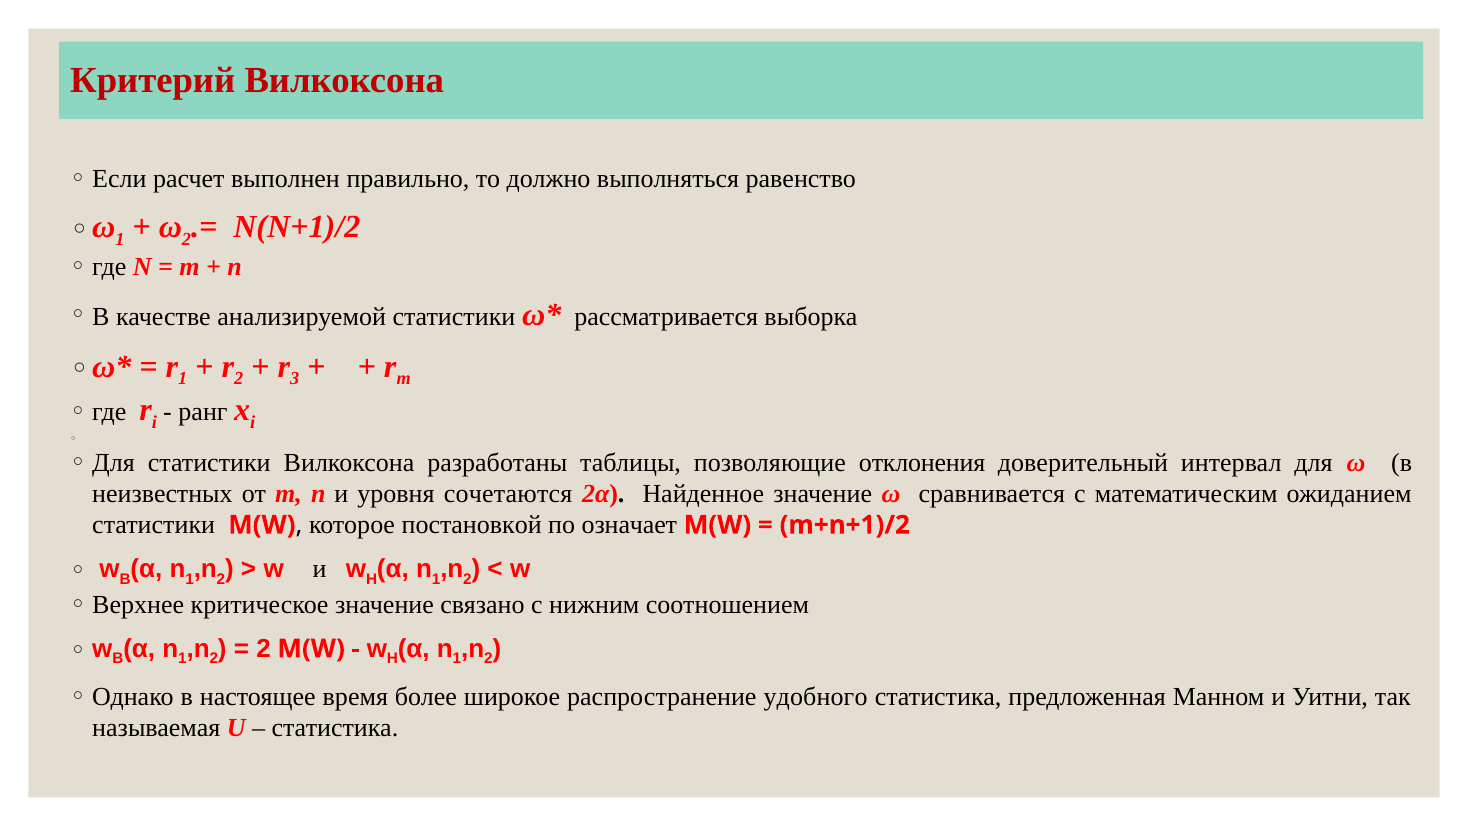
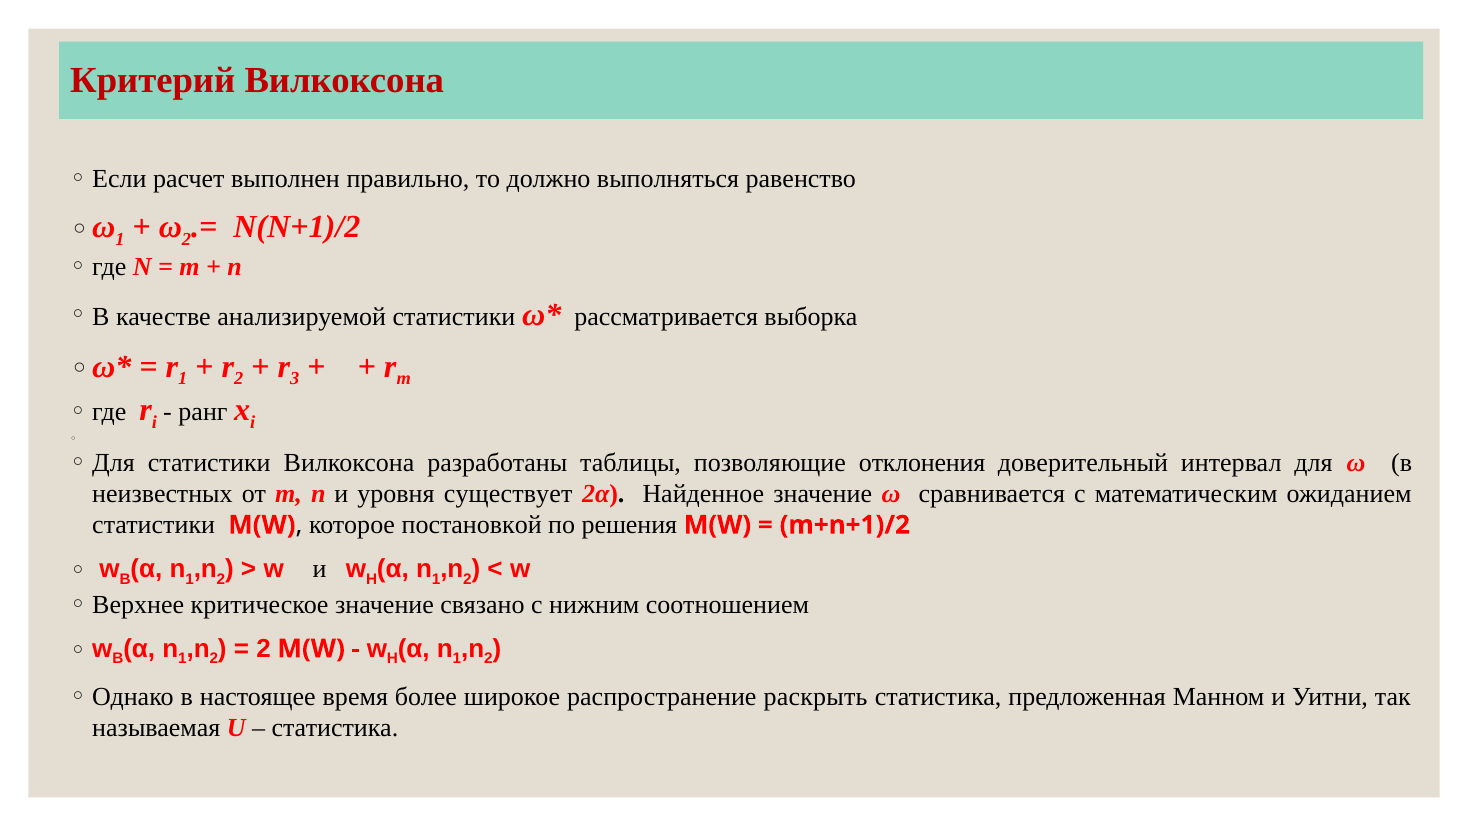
сочетаются: сочетаются -> существует
означает: означает -> решения
удобного: удобного -> раскрыть
